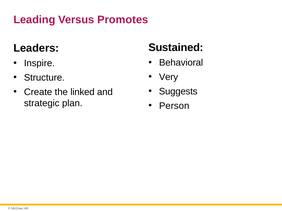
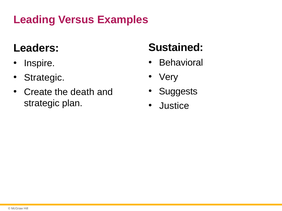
Promotes: Promotes -> Examples
Structure at (44, 78): Structure -> Strategic
linked: linked -> death
Person: Person -> Justice
